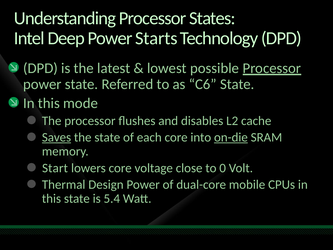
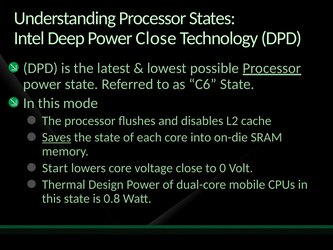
Power Starts: Starts -> Close
on-die underline: present -> none
5.4: 5.4 -> 0.8
